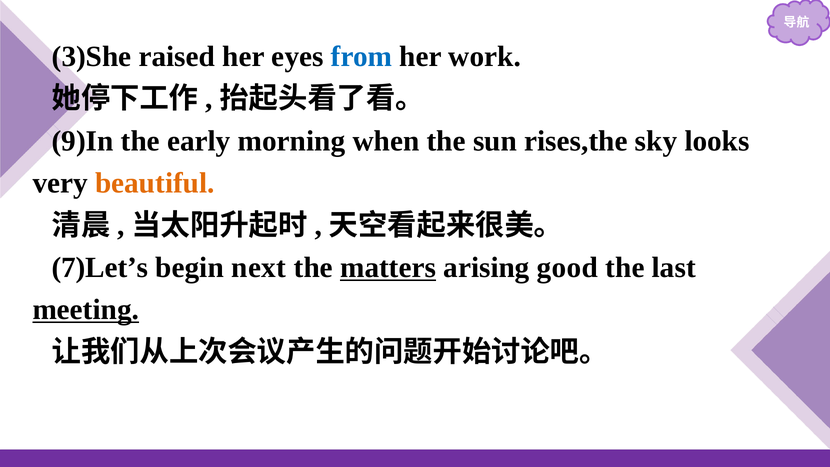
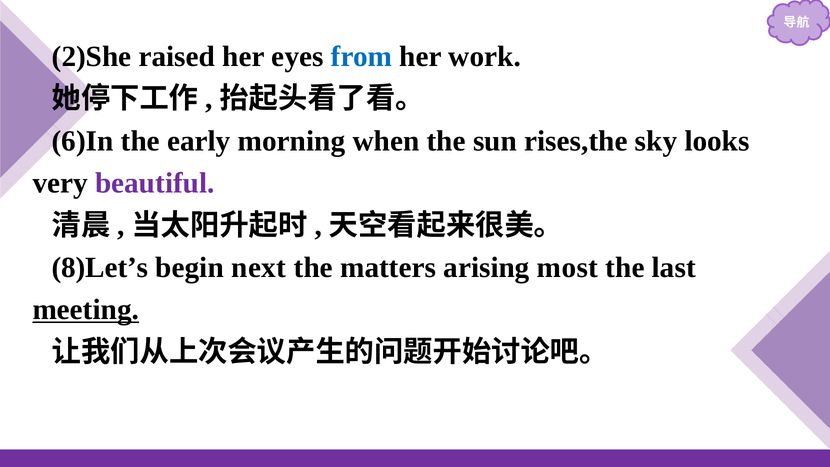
3)She: 3)She -> 2)She
9)In: 9)In -> 6)In
beautiful colour: orange -> purple
7)Let’s: 7)Let’s -> 8)Let’s
matters underline: present -> none
good: good -> most
